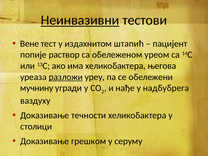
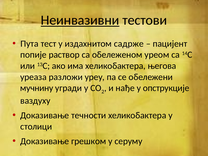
Вене: Вене -> Пута
штапић: штапић -> садрже
разложи underline: present -> none
надбубрега: надбубрега -> опструкције
